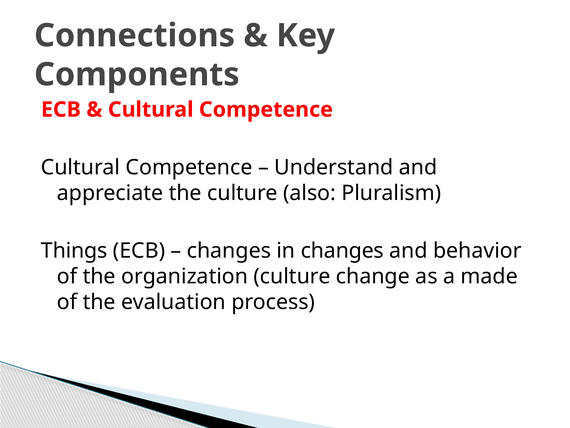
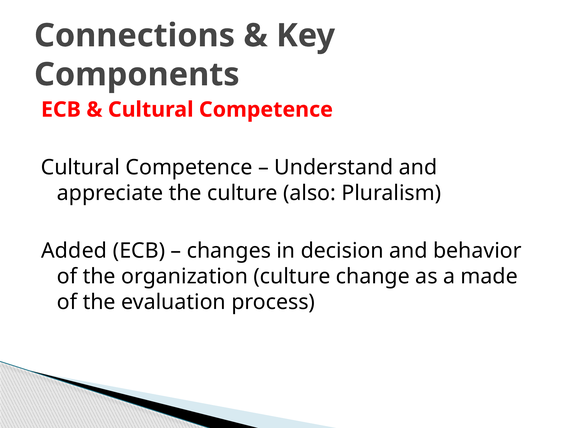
Things: Things -> Added
in changes: changes -> decision
